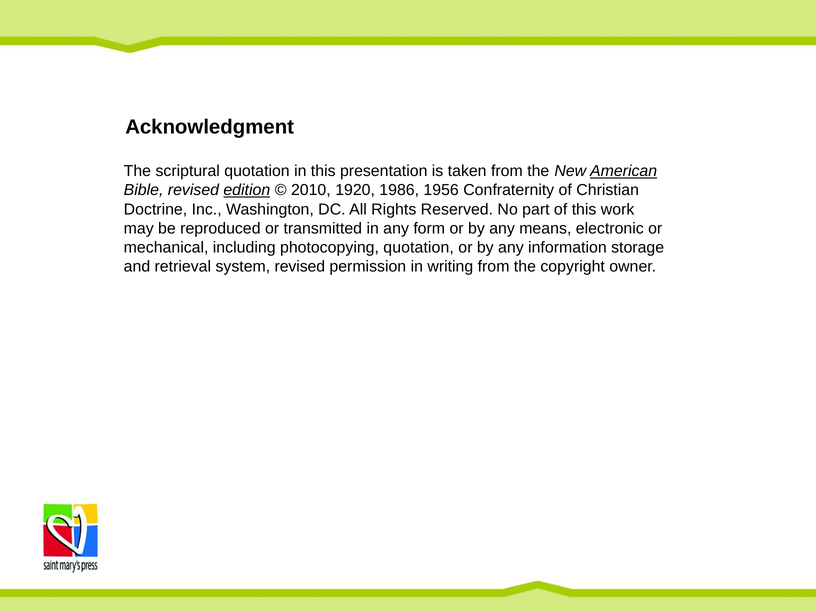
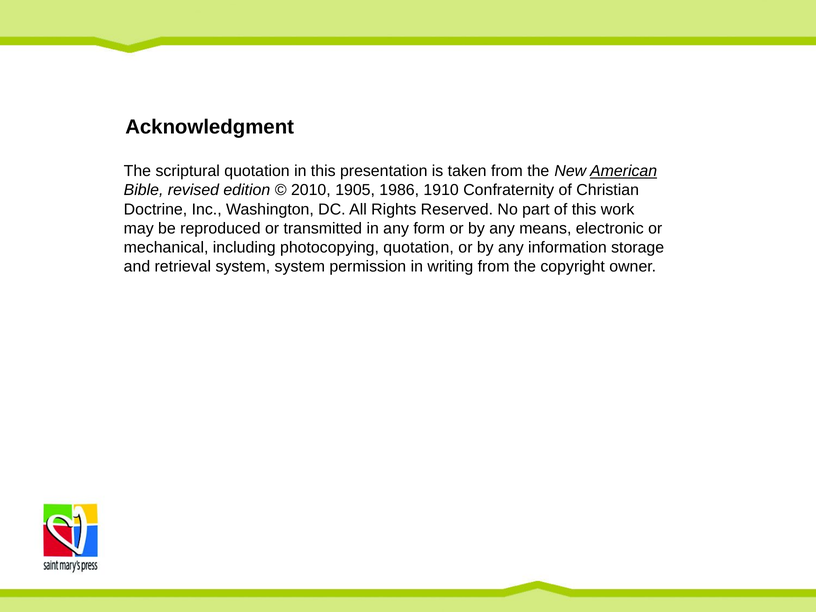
edition underline: present -> none
1920: 1920 -> 1905
1956: 1956 -> 1910
system revised: revised -> system
